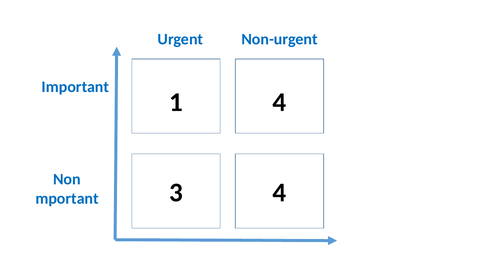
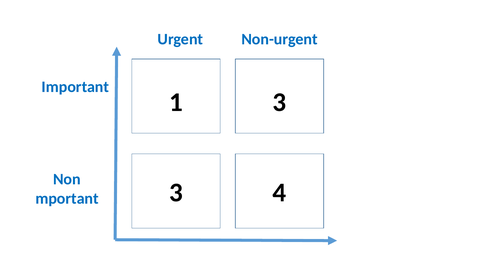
1 4: 4 -> 3
